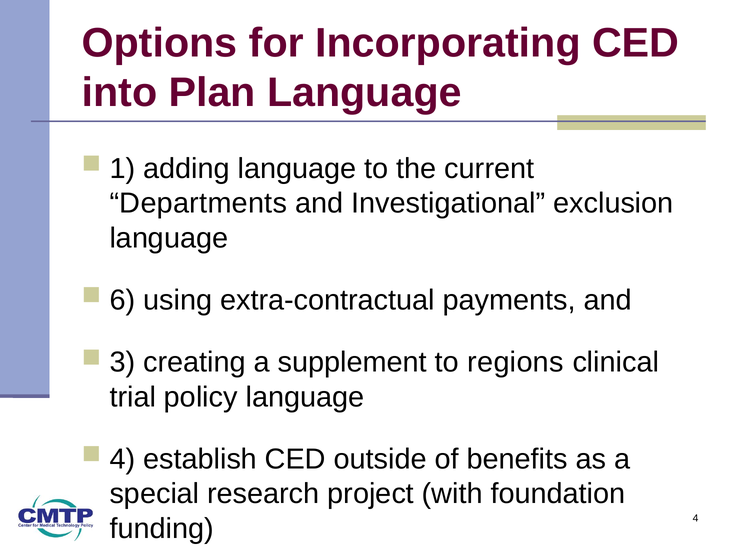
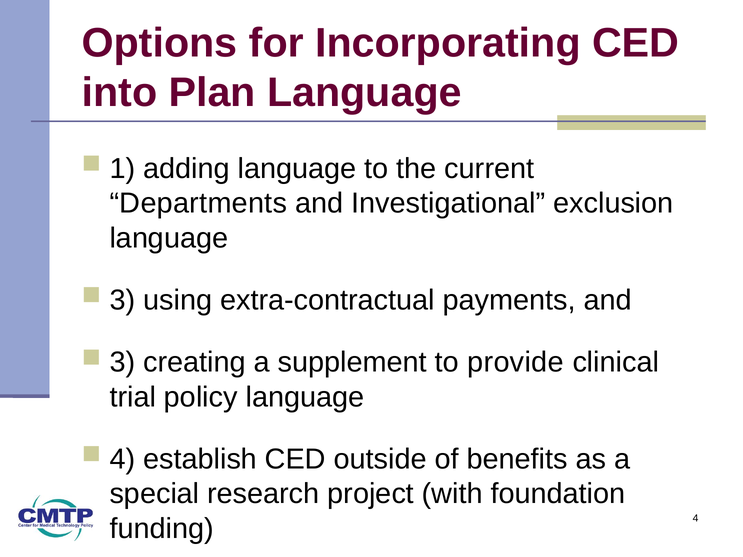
6 at (122, 300): 6 -> 3
regions: regions -> provide
